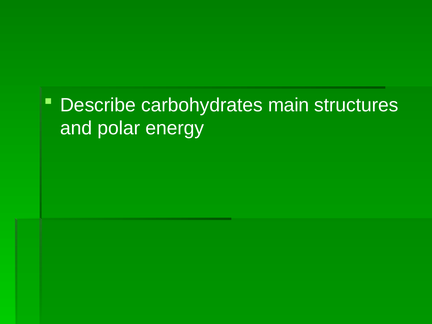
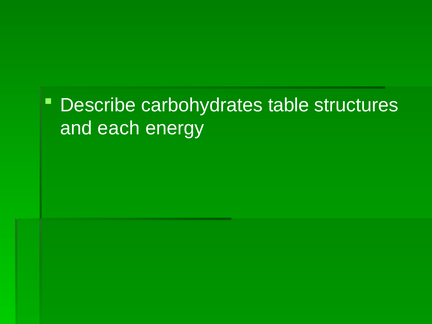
main: main -> table
polar: polar -> each
